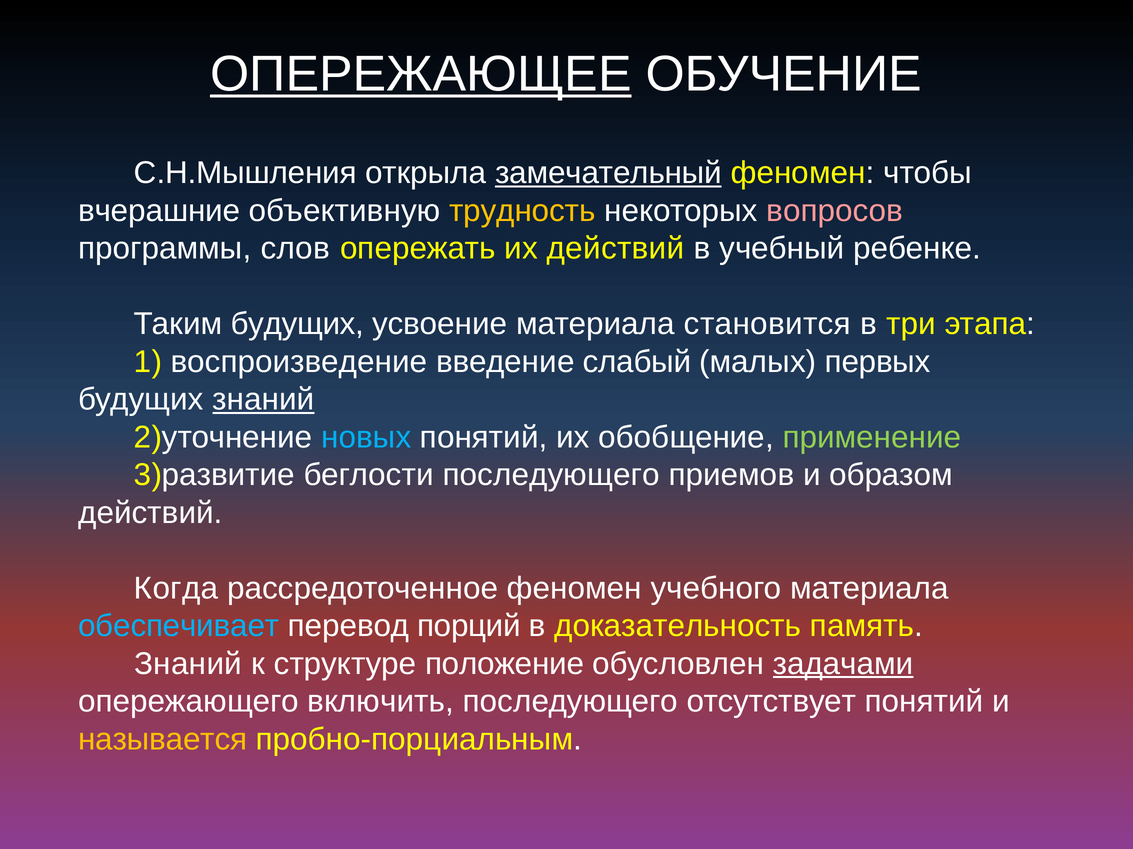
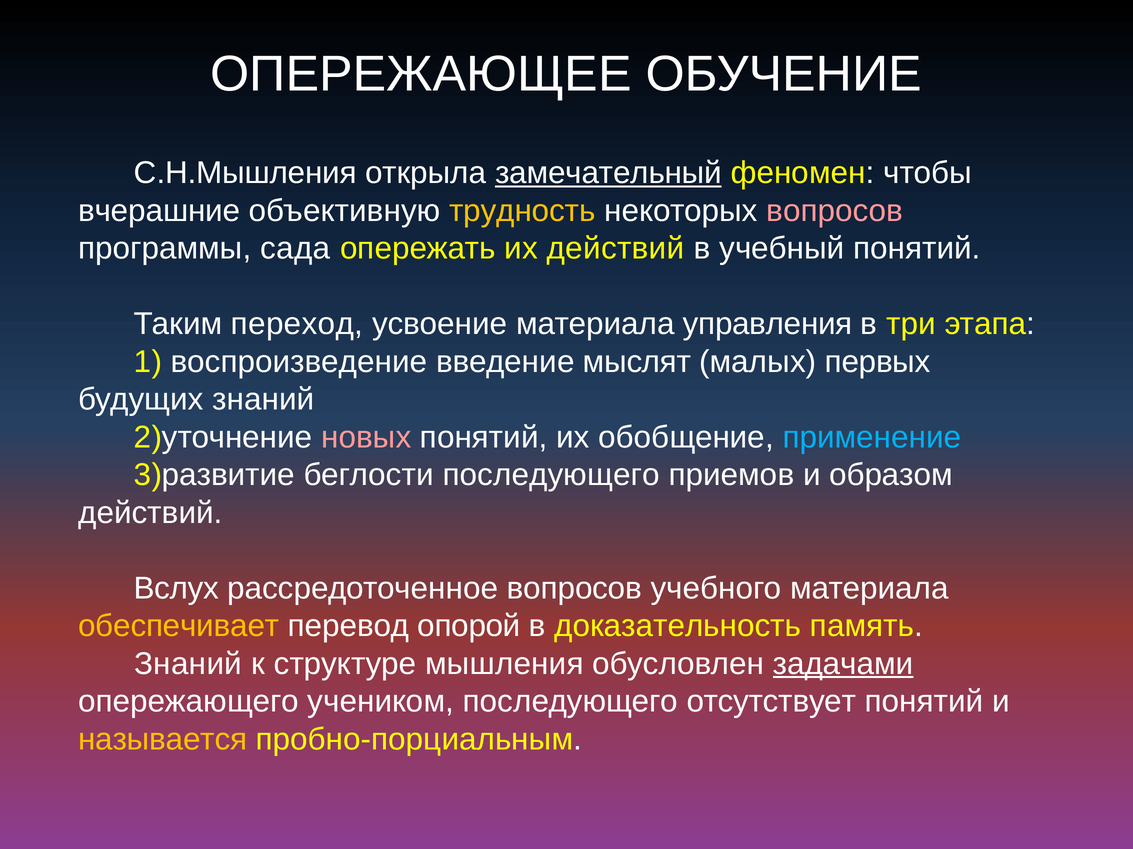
ОПЕРЕЖАЮЩЕЕ underline: present -> none
слов: слов -> сада
учебный ребенке: ребенке -> понятий
Таким будущих: будущих -> переход
становится: становится -> управления
слабый: слабый -> мыслят
знаний at (263, 400) underline: present -> none
новых colour: light blue -> pink
применение colour: light green -> light blue
Когда: Когда -> Вслух
рассредоточенное феномен: феномен -> вопросов
обеспечивает colour: light blue -> yellow
порций: порций -> опорой
положение: положение -> мышления
включить: включить -> учеником
